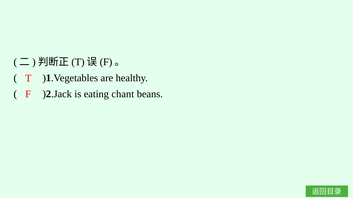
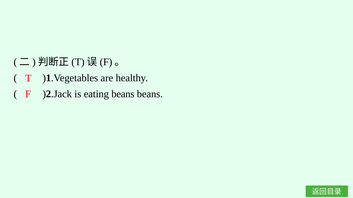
eating chant: chant -> beans
